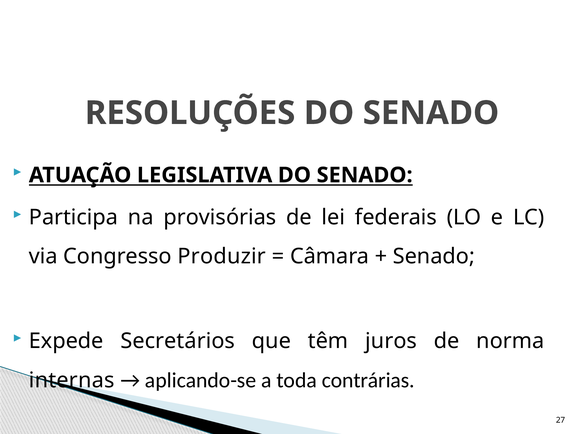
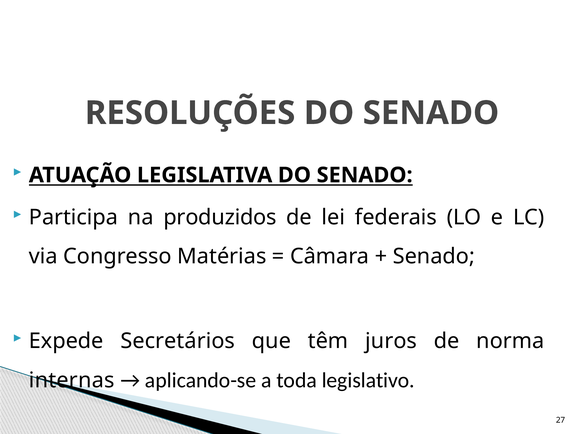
provisórias: provisórias -> produzidos
Produzir: Produzir -> Matérias
contrárias: contrárias -> legislativo
